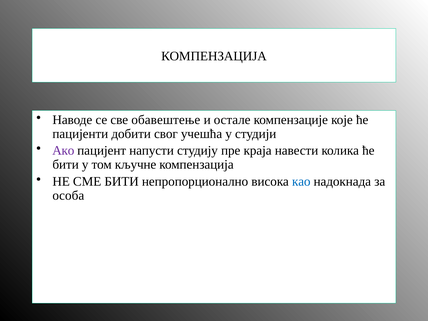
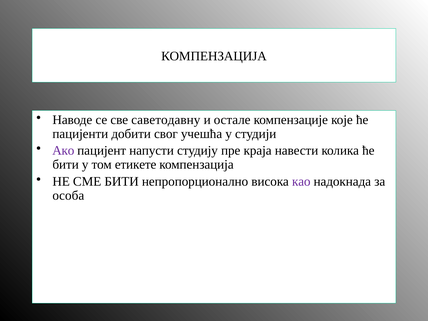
обавештење: обавештење -> саветодавну
кључне: кључне -> етикете
као colour: blue -> purple
